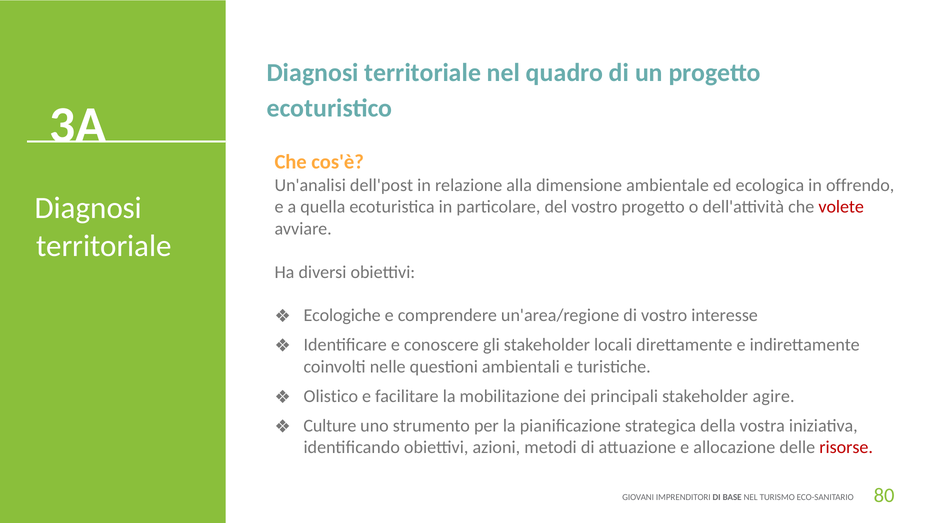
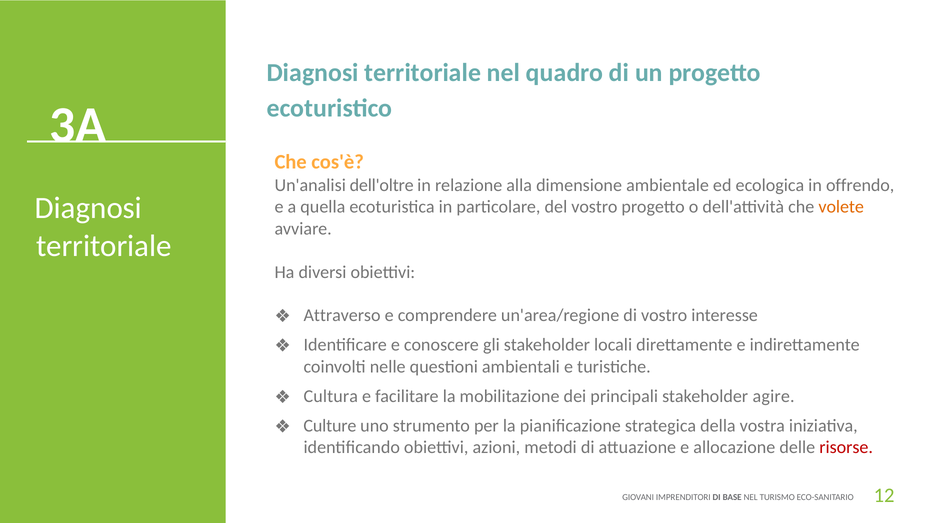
dell'post: dell'post -> dell'oltre
volete colour: red -> orange
Ecologiche: Ecologiche -> Attraverso
Olistico: Olistico -> Cultura
80: 80 -> 12
